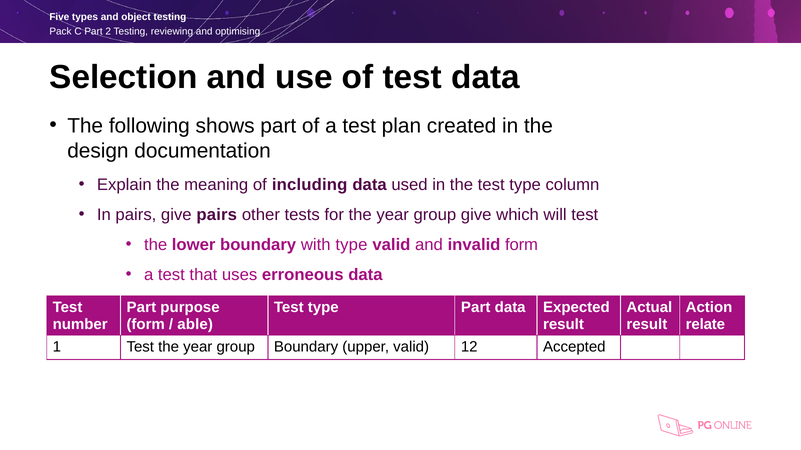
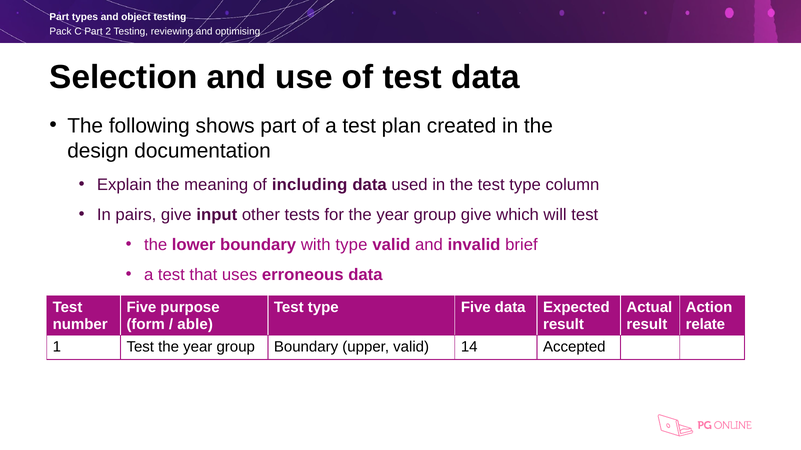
Five at (59, 17): Five -> Part
give pairs: pairs -> input
invalid form: form -> brief
Part at (141, 308): Part -> Five
type Part: Part -> Five
12: 12 -> 14
